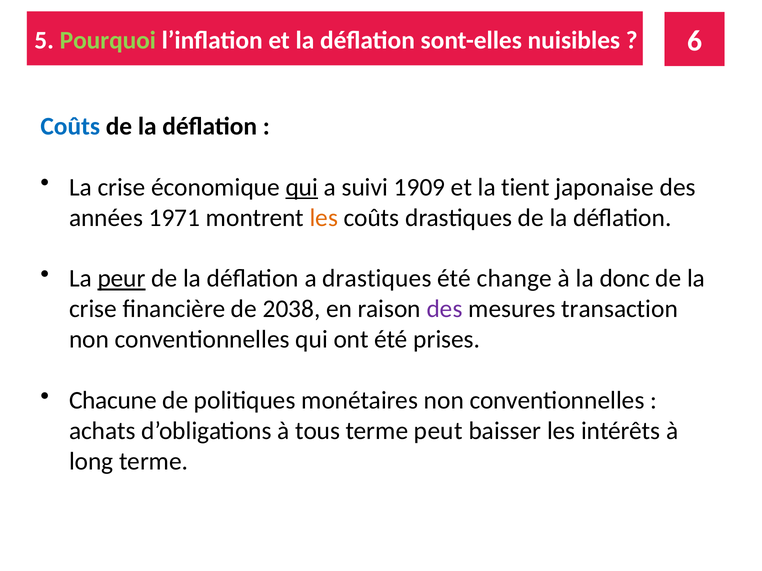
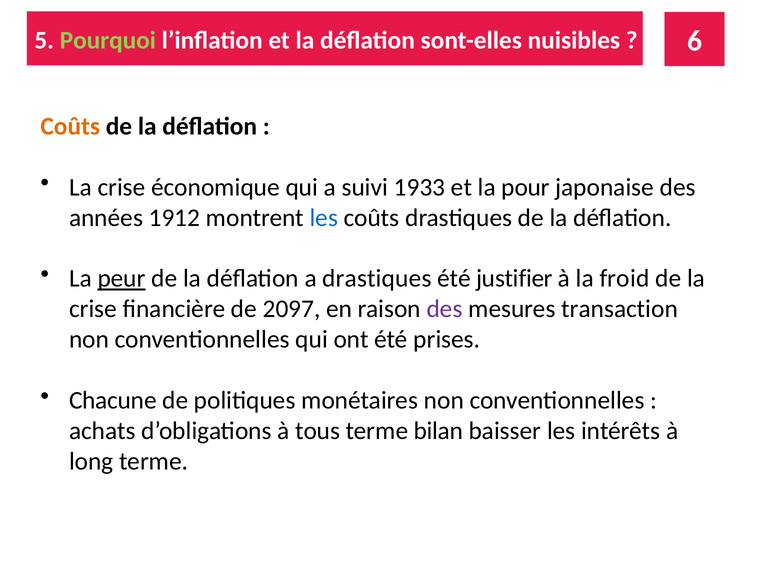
Coûts at (70, 126) colour: blue -> orange
qui at (302, 187) underline: present -> none
1909: 1909 -> 1933
tient: tient -> pour
1971: 1971 -> 1912
les at (324, 218) colour: orange -> blue
change: change -> justifier
donc: donc -> froid
2038: 2038 -> 2097
peut: peut -> bilan
